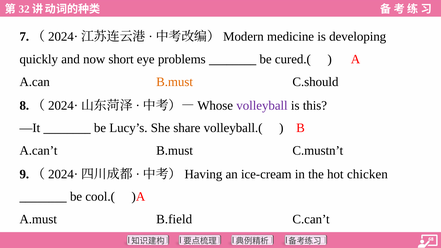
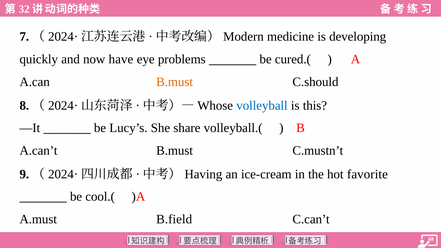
short: short -> have
volleyball colour: purple -> blue
chicken: chicken -> favorite
